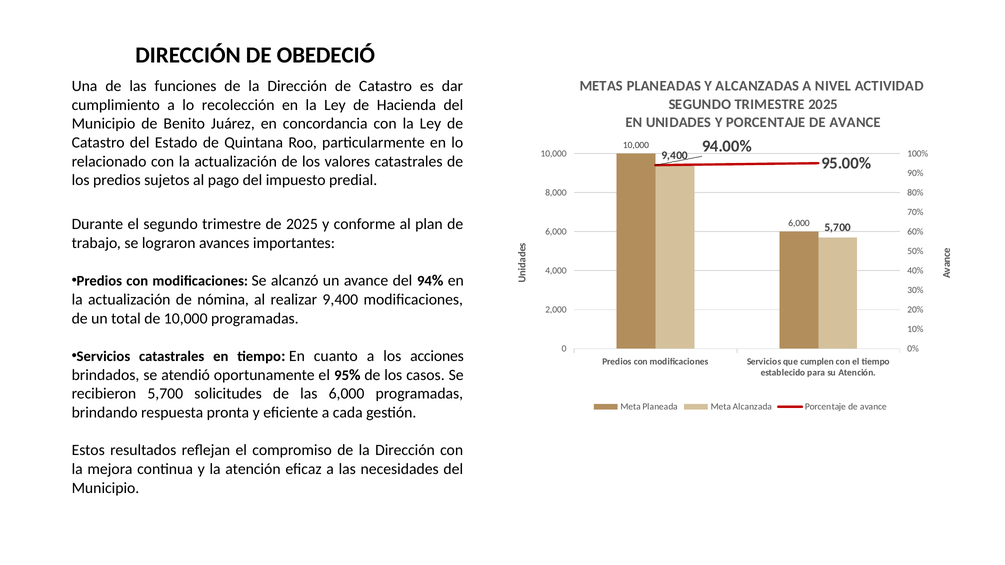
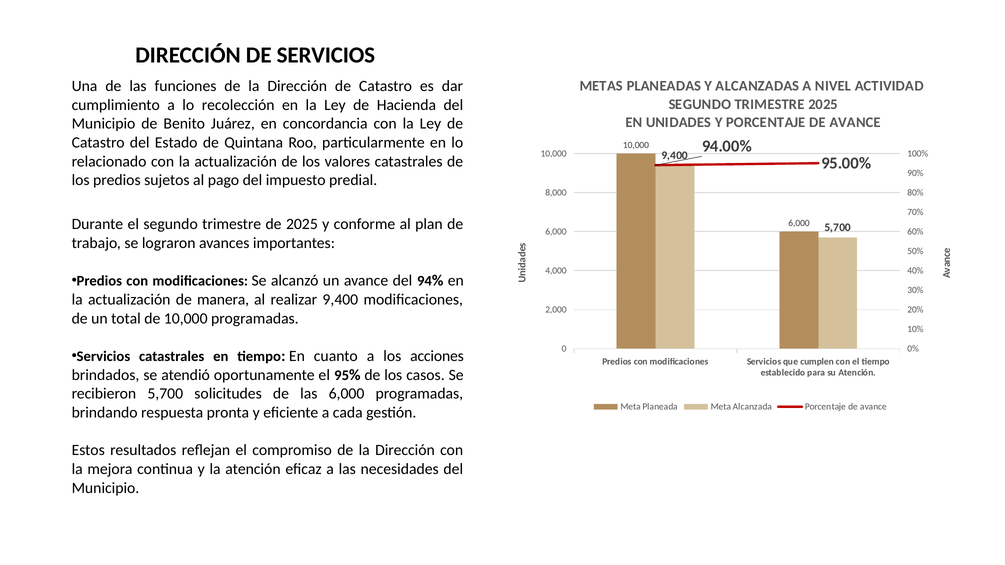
DE OBEDECIÓ: OBEDECIÓ -> SERVICIOS
nómina: nómina -> manera
